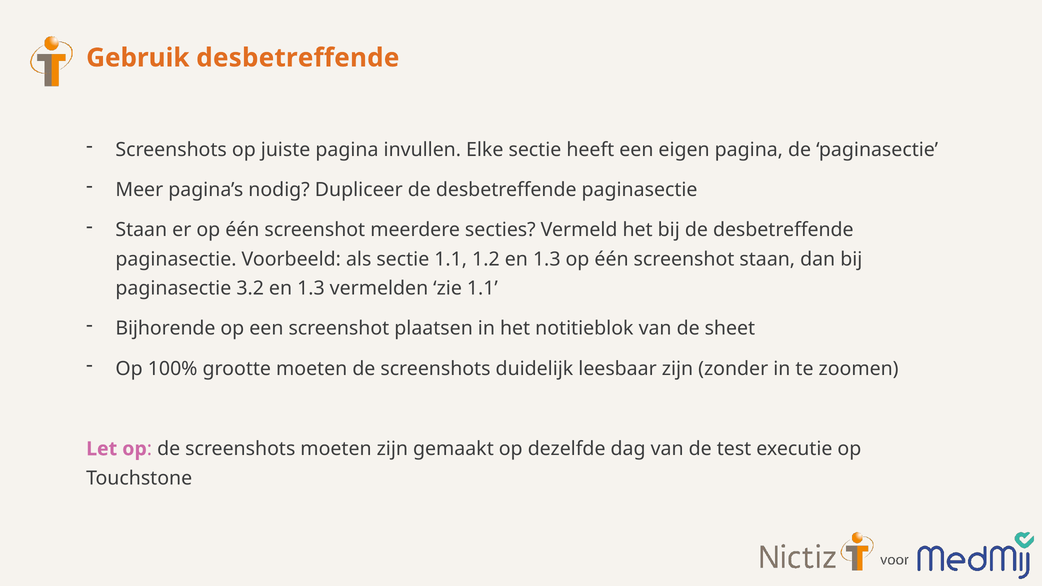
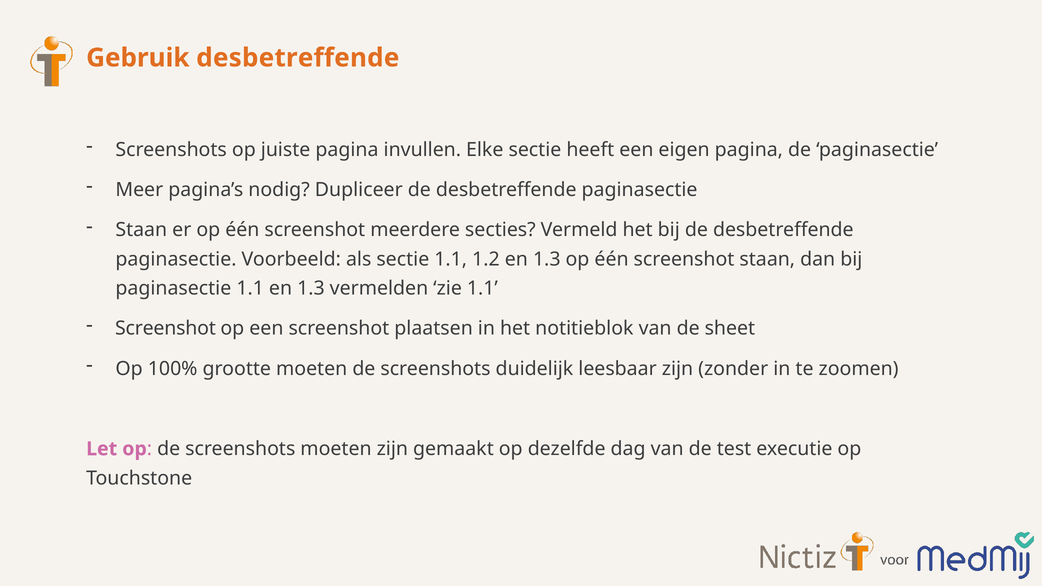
paginasectie 3.2: 3.2 -> 1.1
Bijhorende at (165, 329): Bijhorende -> Screenshot
